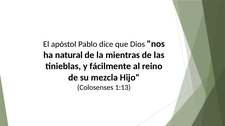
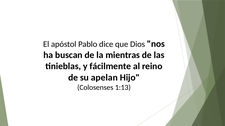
natural: natural -> buscan
mezcla: mezcla -> apelan
